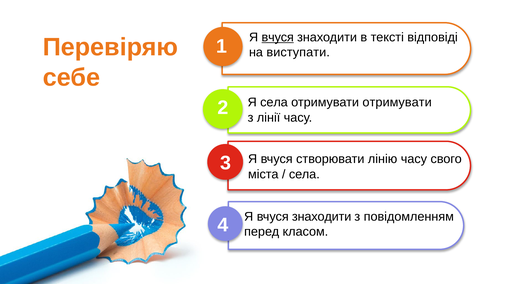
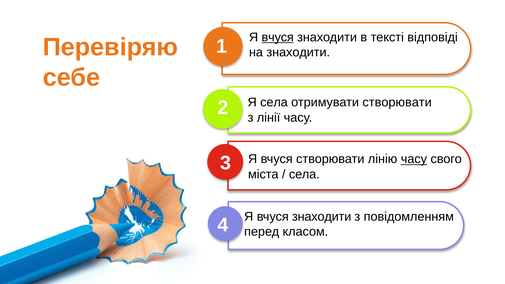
на виступати: виступати -> знаходити
отримувати отримувати: отримувати -> створювати
часу at (414, 159) underline: none -> present
